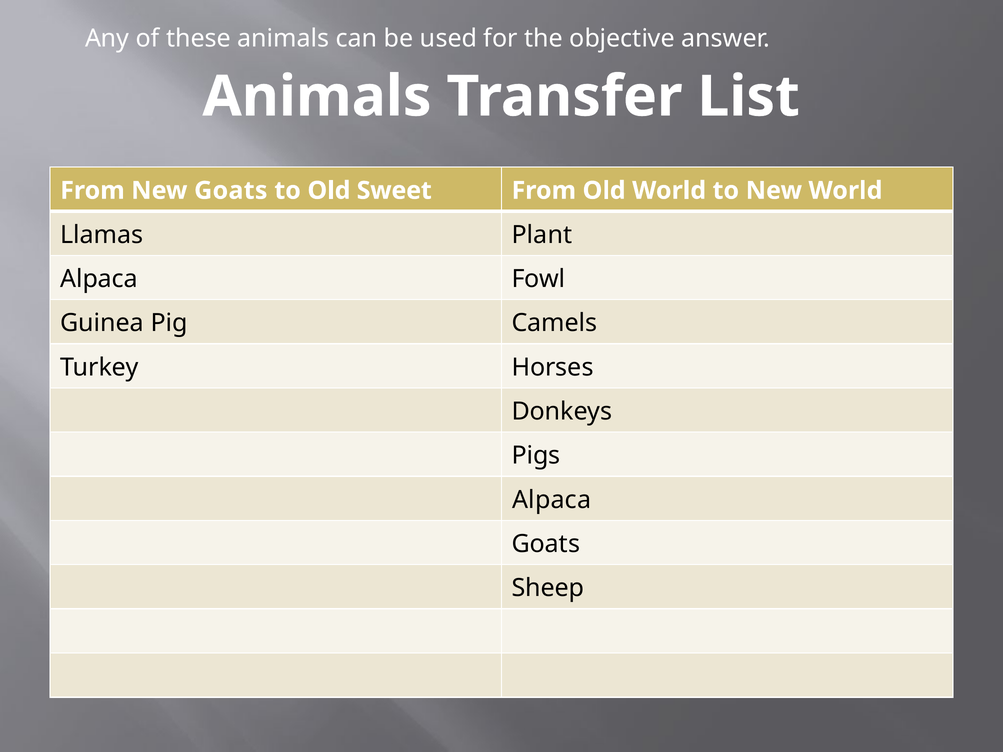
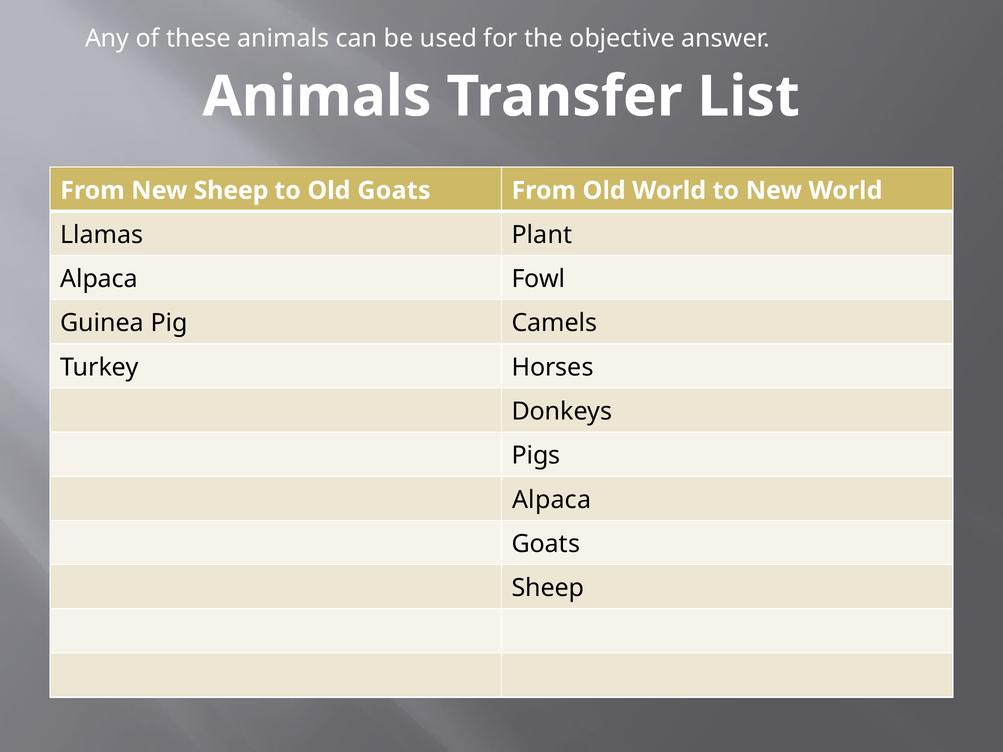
New Goats: Goats -> Sheep
Old Sweet: Sweet -> Goats
